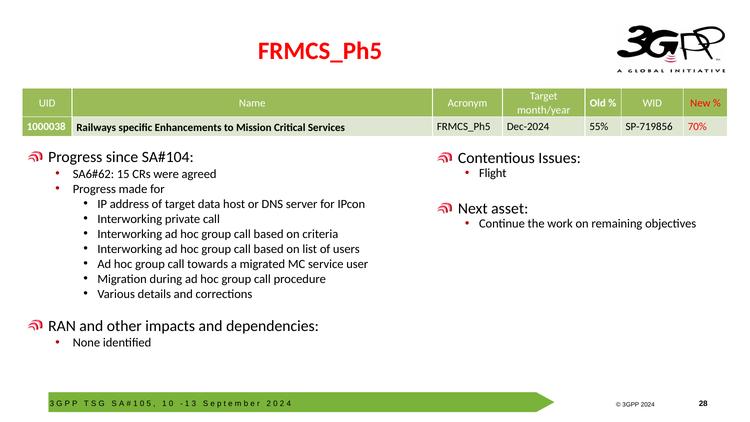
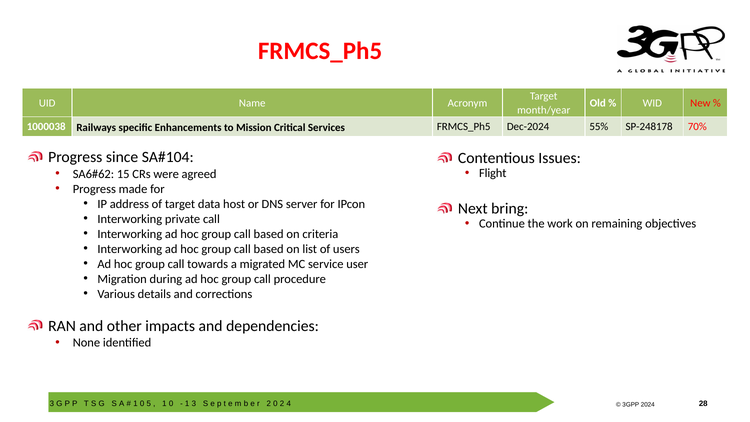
SP-719856: SP-719856 -> SP-248178
asset: asset -> bring
